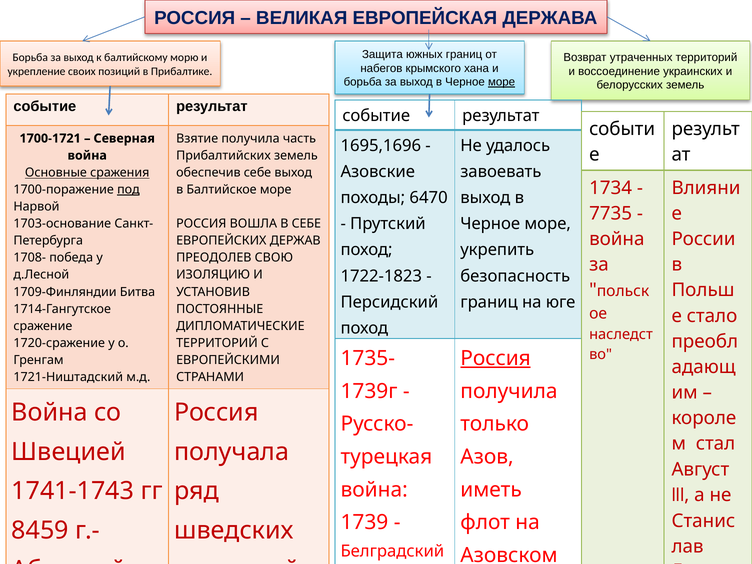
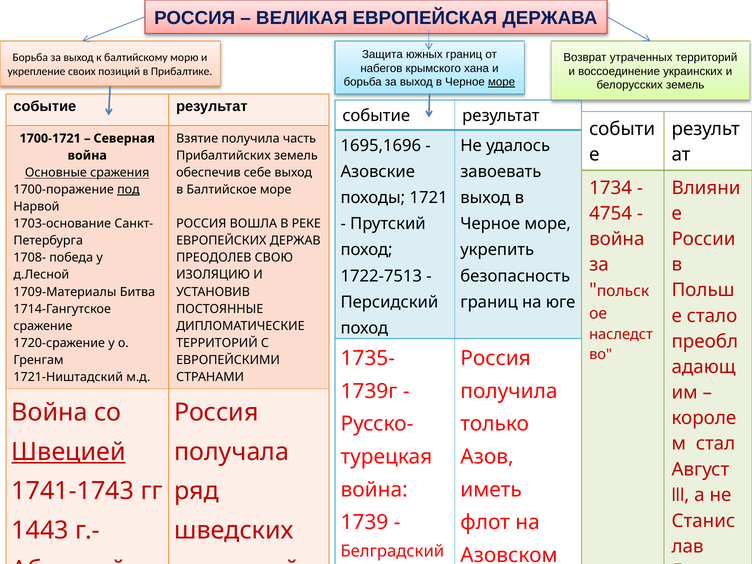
6470: 6470 -> 1721
7735: 7735 -> 4754
В СЕБЕ: СЕБЕ -> РЕКЕ
1722-1823: 1722-1823 -> 1722-7513
1709-Финляндии: 1709-Финляндии -> 1709-Материалы
Россия at (496, 358) underline: present -> none
Швецией underline: none -> present
8459: 8459 -> 1443
